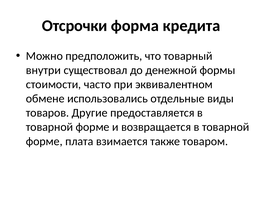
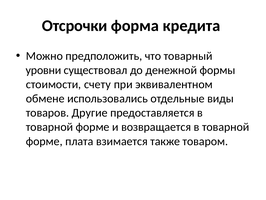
внутри: внутри -> уровни
часто: часто -> счету
